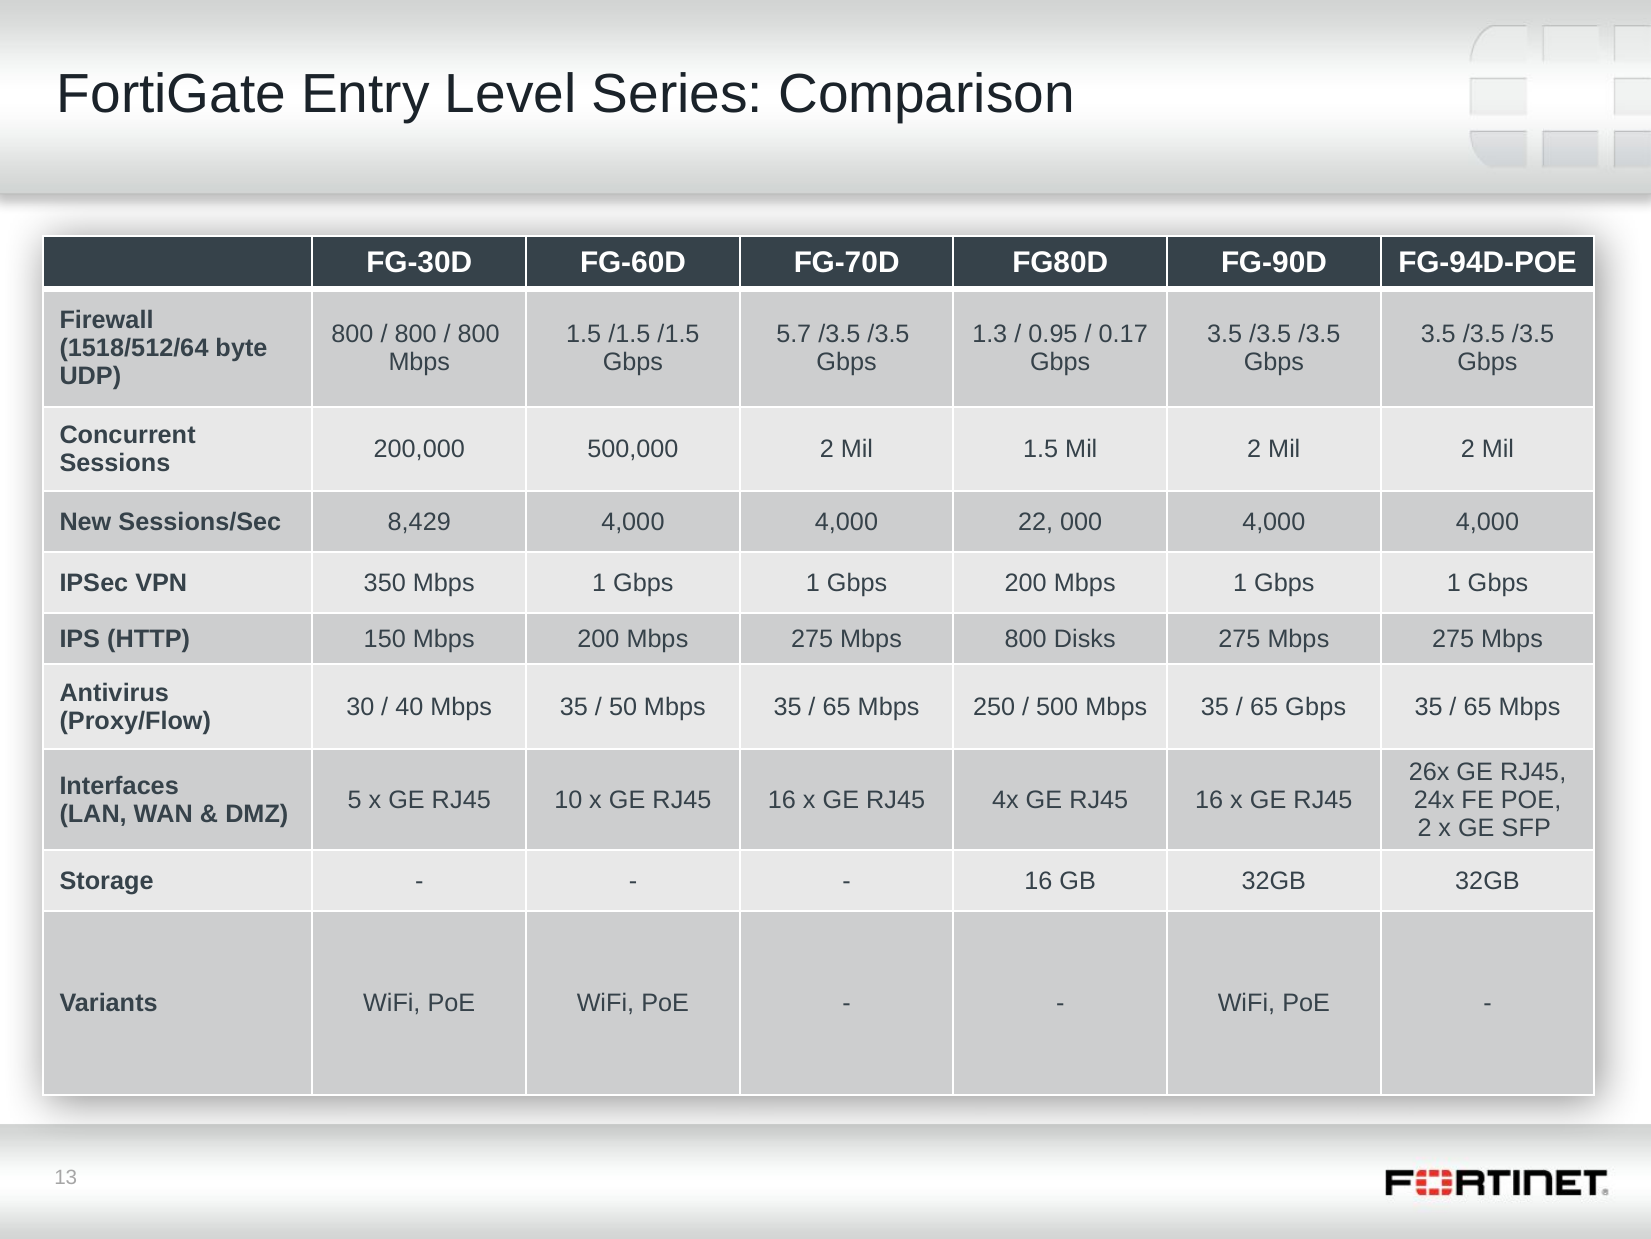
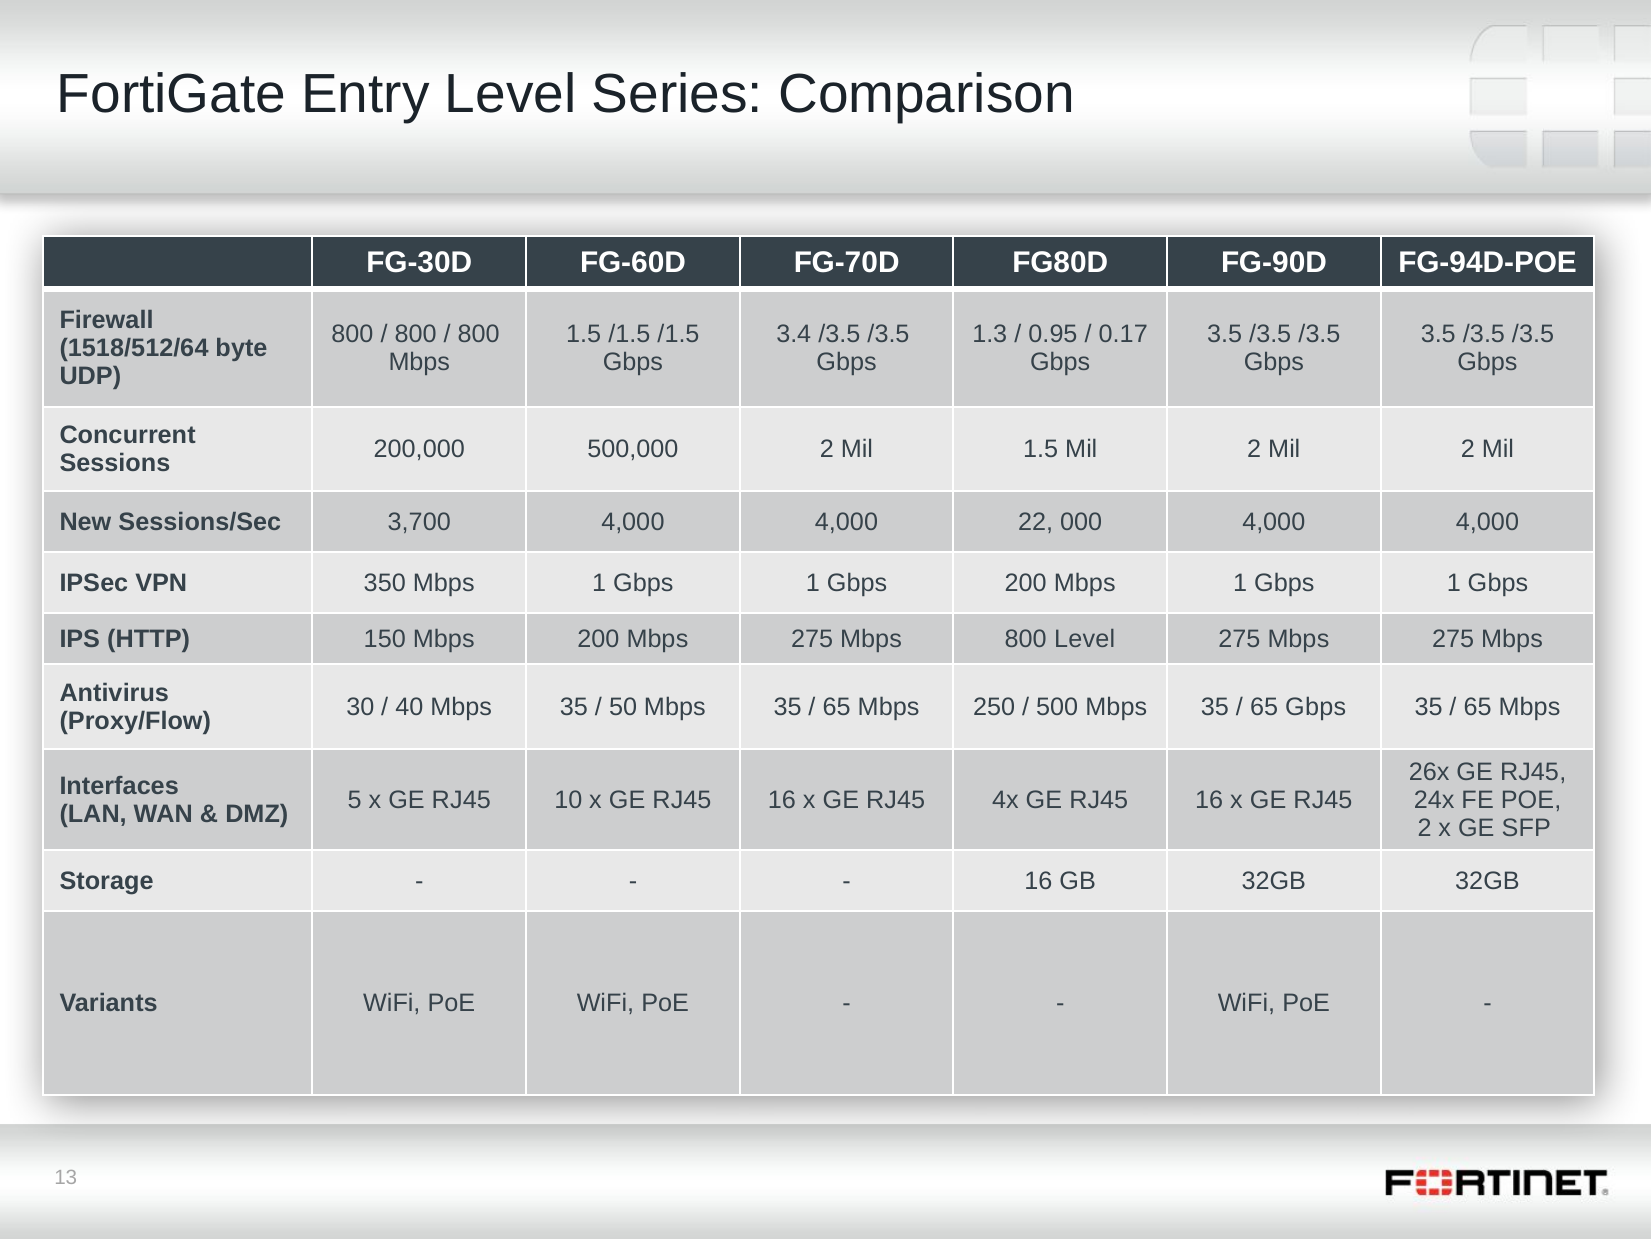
5.7: 5.7 -> 3.4
8,429: 8,429 -> 3,700
800 Disks: Disks -> Level
